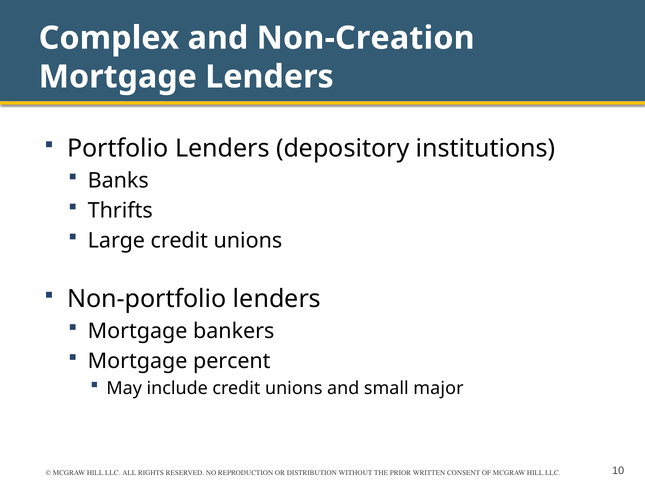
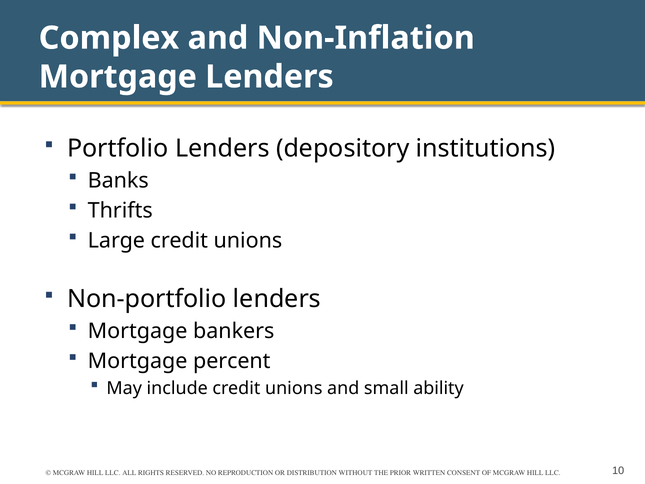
Non-Creation: Non-Creation -> Non-Inflation
major: major -> ability
